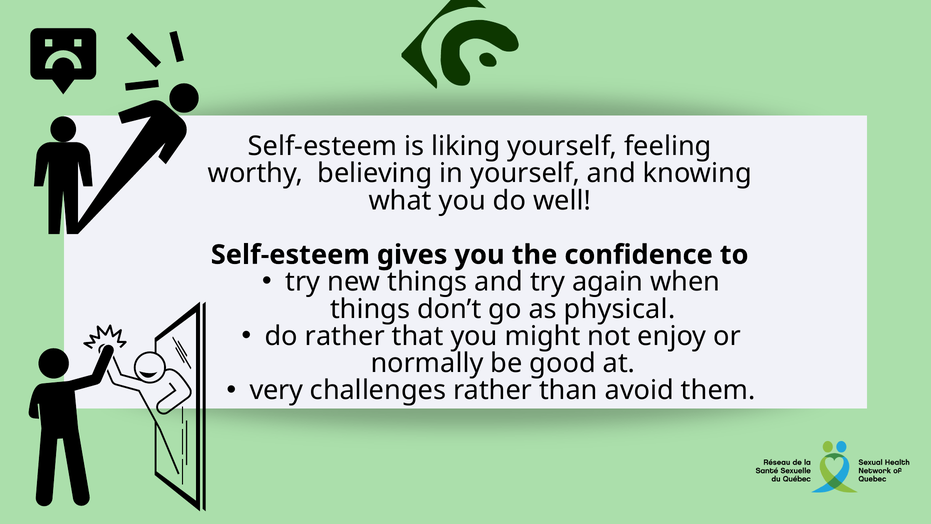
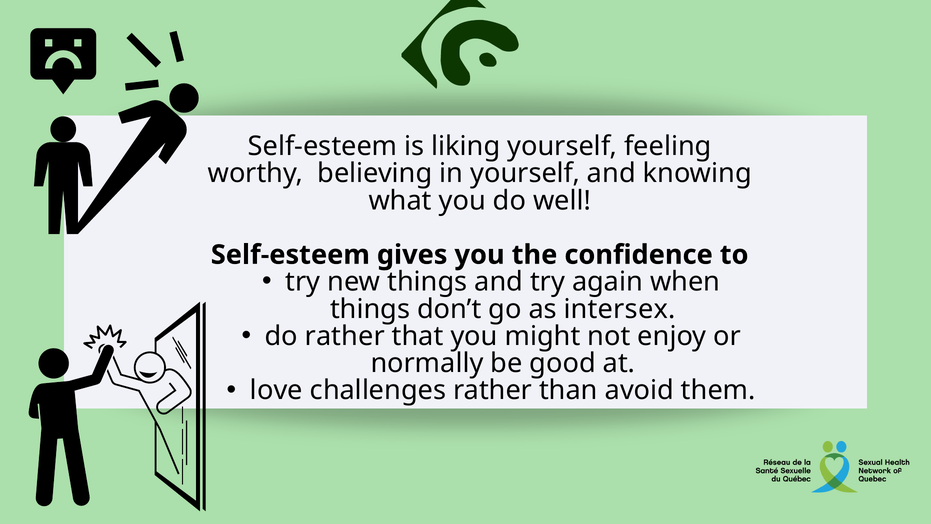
physical: physical -> intersex
very: very -> love
